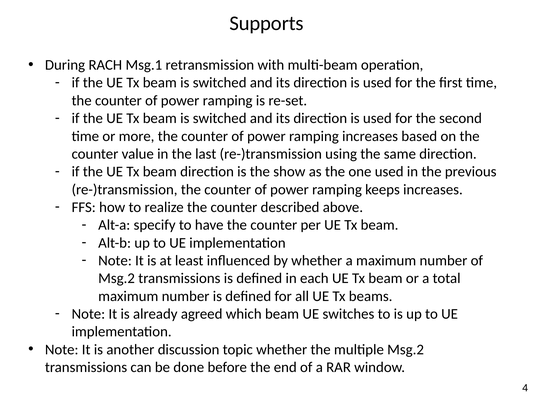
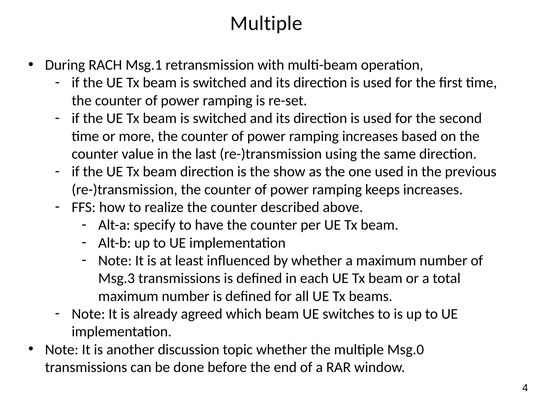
Supports at (267, 23): Supports -> Multiple
Msg.2 at (117, 278): Msg.2 -> Msg.3
multiple Msg.2: Msg.2 -> Msg.0
